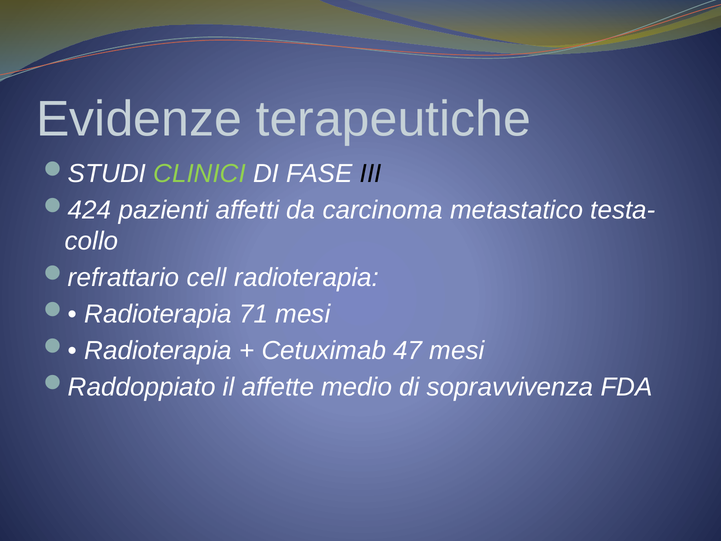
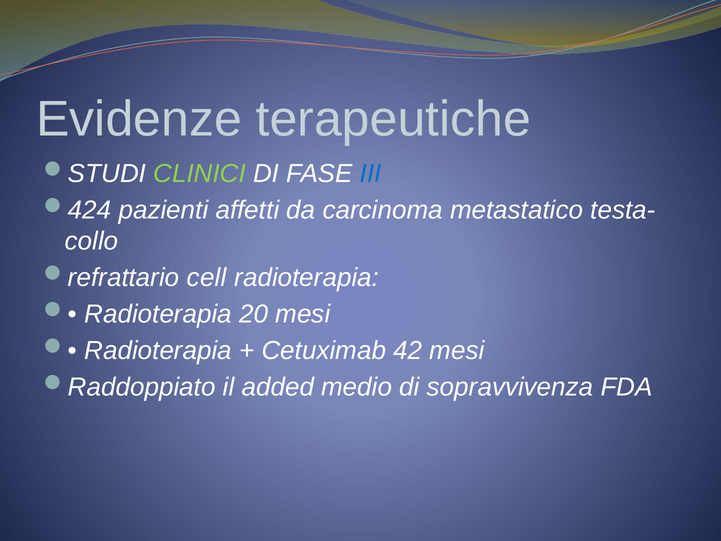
III colour: black -> blue
71: 71 -> 20
47: 47 -> 42
affette: affette -> added
